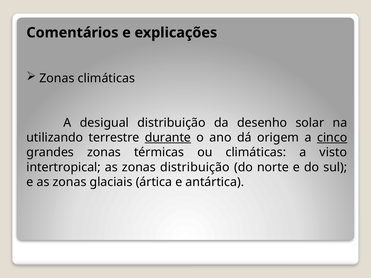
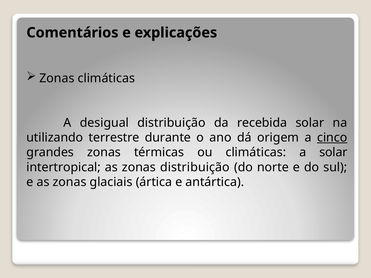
desenho: desenho -> recebida
durante underline: present -> none
a visto: visto -> solar
